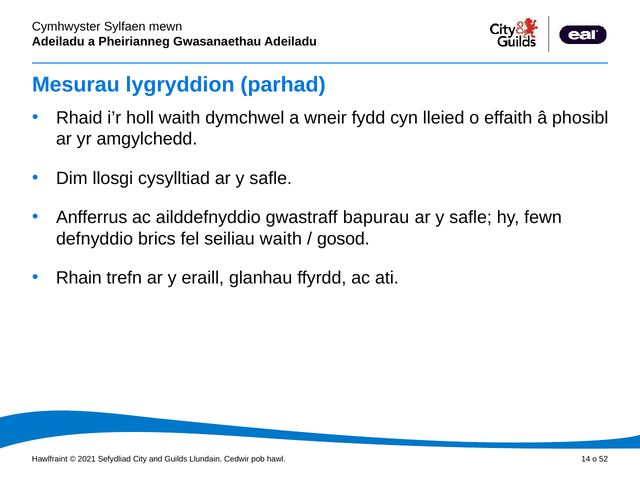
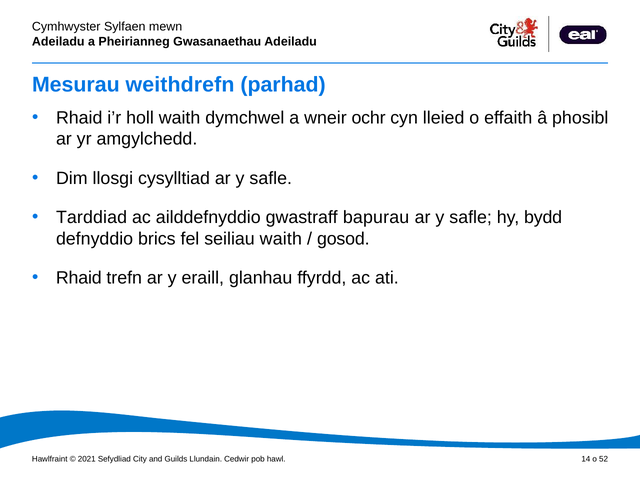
lygryddion: lygryddion -> weithdrefn
fydd: fydd -> ochr
Anfferrus: Anfferrus -> Tarddiad
fewn: fewn -> bydd
Rhain at (79, 278): Rhain -> Rhaid
